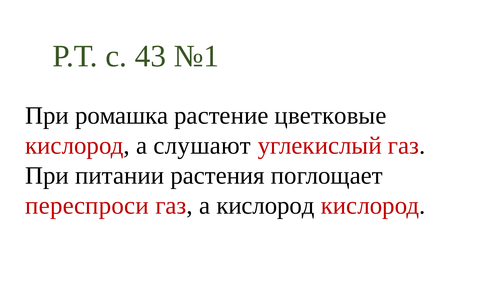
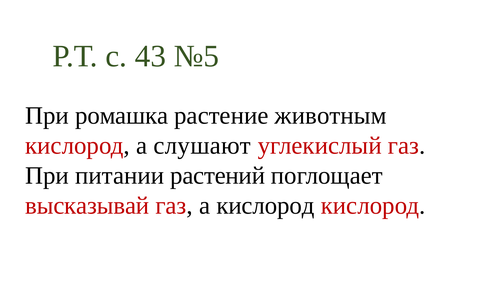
№1: №1 -> №5
цветковые: цветковые -> животным
растения: растения -> растений
переспроси: переспроси -> высказывай
